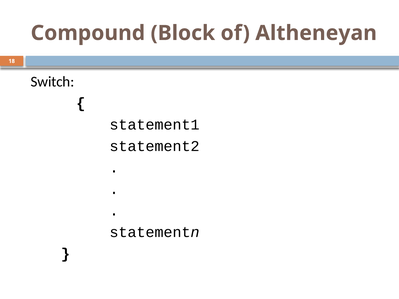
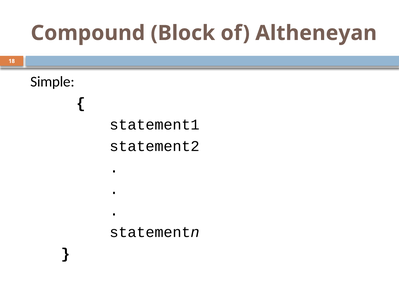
Switch: Switch -> Simple
